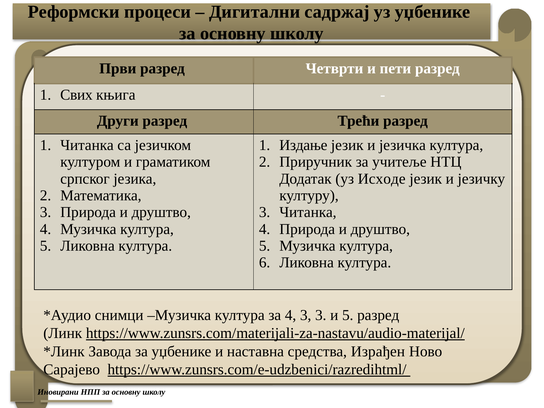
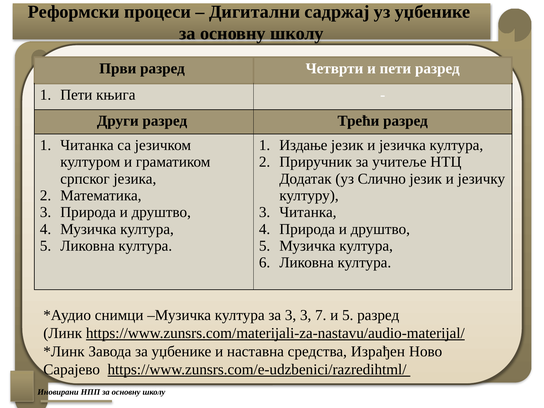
Свих at (76, 95): Свих -> Пети
Исходе: Исходе -> Слично
за 4: 4 -> 3
3 3: 3 -> 7
